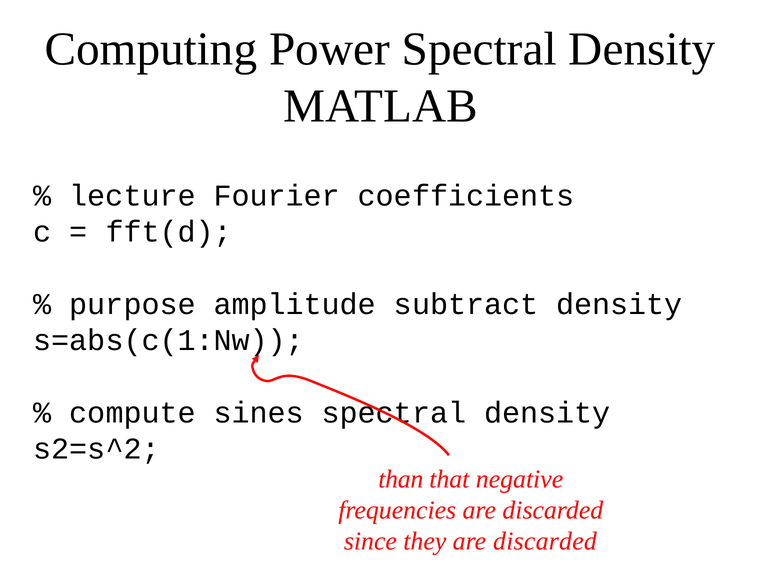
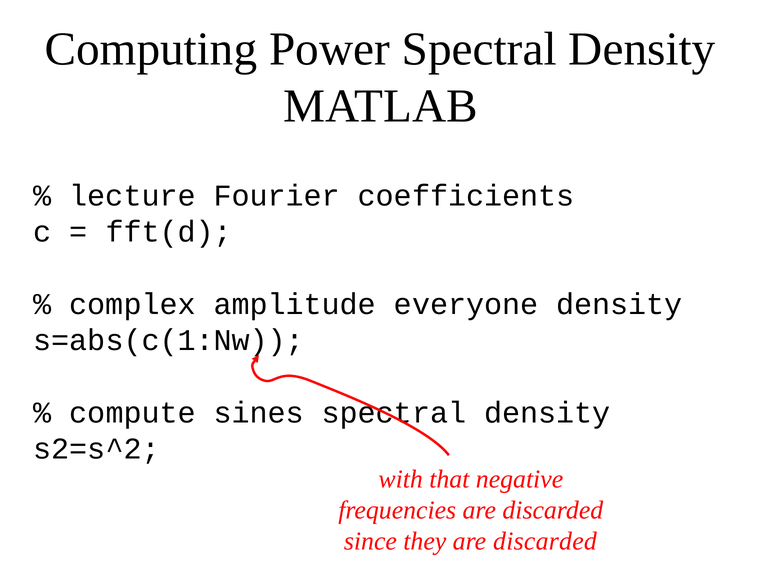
purpose: purpose -> complex
subtract: subtract -> everyone
than: than -> with
